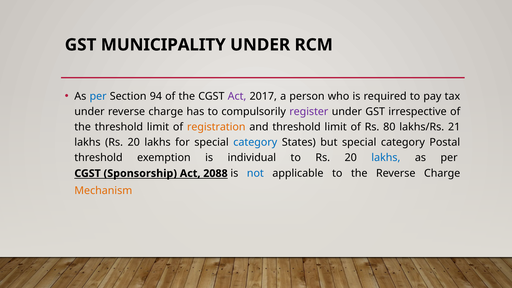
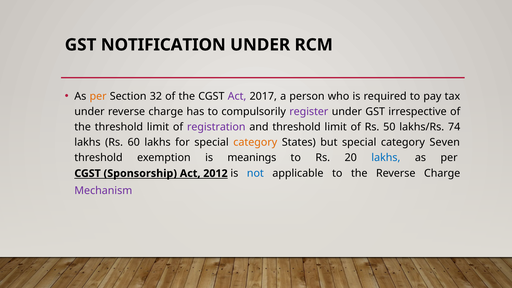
MUNICIPALITY: MUNICIPALITY -> NOTIFICATION
per at (98, 96) colour: blue -> orange
94: 94 -> 32
registration colour: orange -> purple
80: 80 -> 50
21: 21 -> 74
lakhs Rs 20: 20 -> 60
category at (255, 142) colour: blue -> orange
Postal: Postal -> Seven
individual: individual -> meanings
2088: 2088 -> 2012
Mechanism colour: orange -> purple
